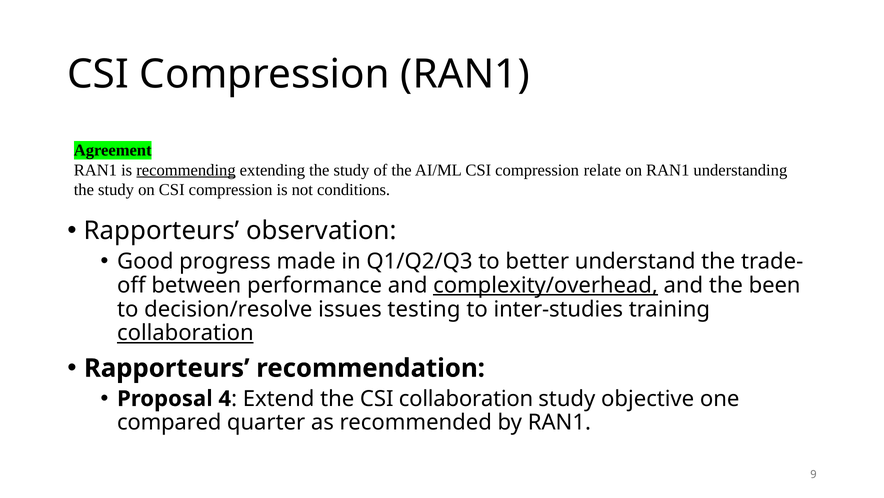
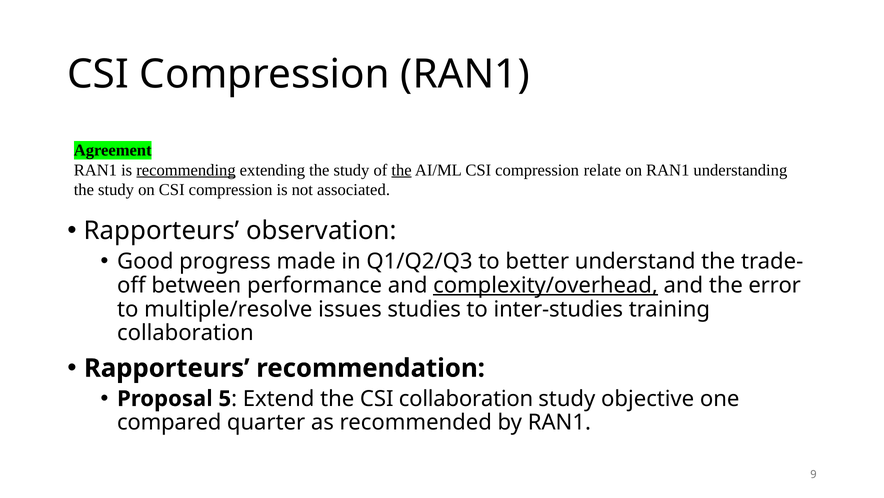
the at (402, 170) underline: none -> present
conditions: conditions -> associated
been: been -> error
decision/resolve: decision/resolve -> multiple/resolve
testing: testing -> studies
collaboration at (185, 333) underline: present -> none
4: 4 -> 5
